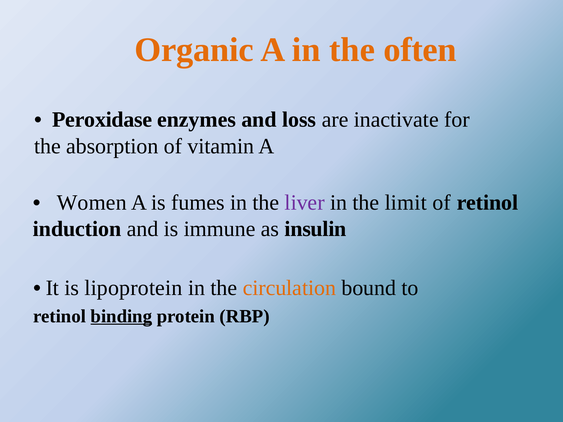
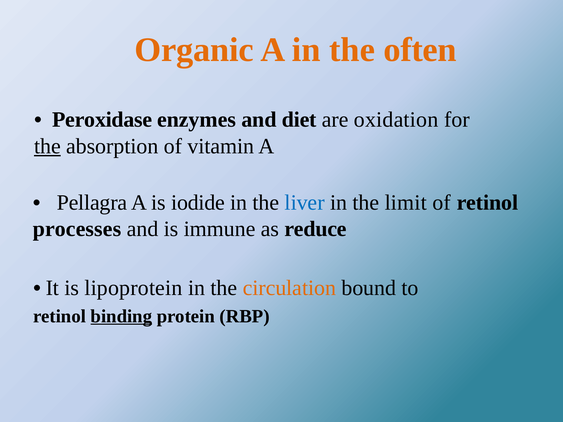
loss: loss -> diet
inactivate: inactivate -> oxidation
the at (47, 146) underline: none -> present
Women: Women -> Pellagra
fumes: fumes -> iodide
liver colour: purple -> blue
induction: induction -> processes
insulin: insulin -> reduce
